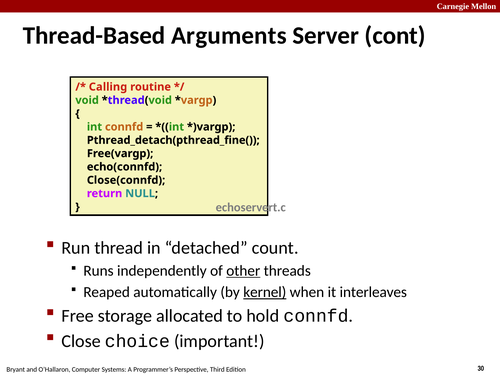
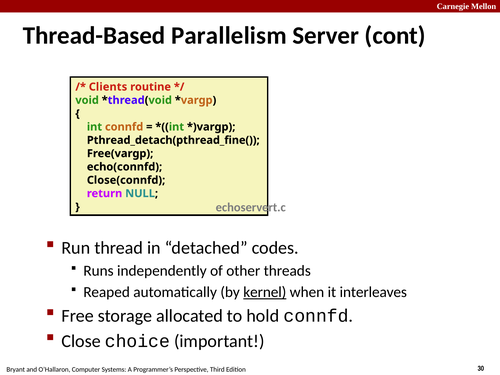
Arguments: Arguments -> Parallelism
Calling: Calling -> Clients
count: count -> codes
other underline: present -> none
